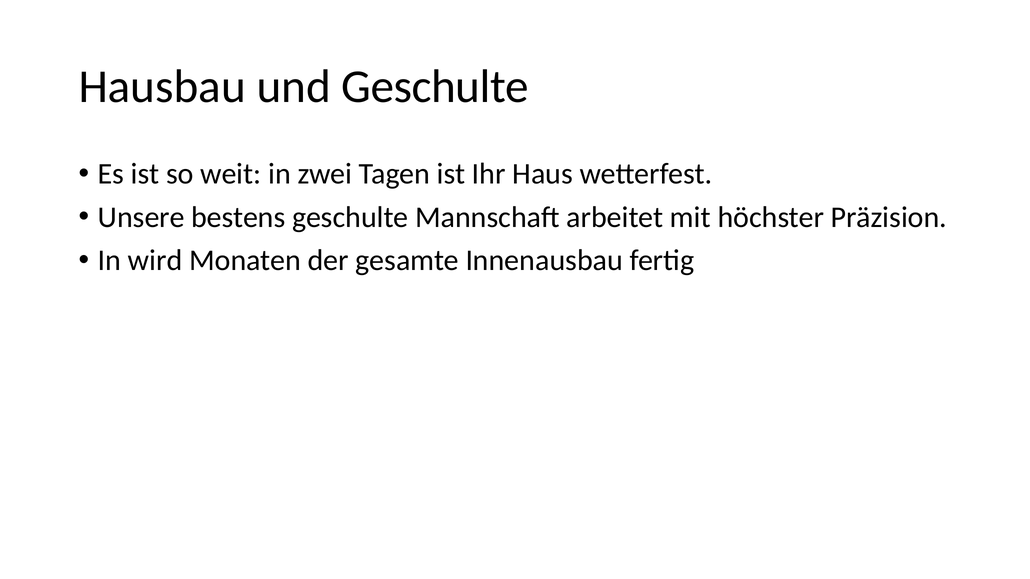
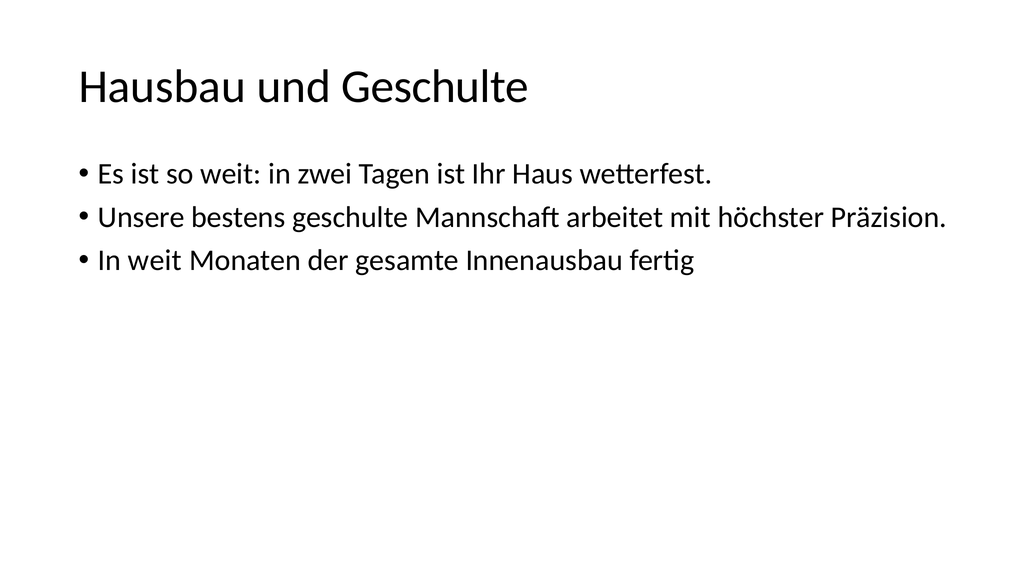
In wird: wird -> weit
